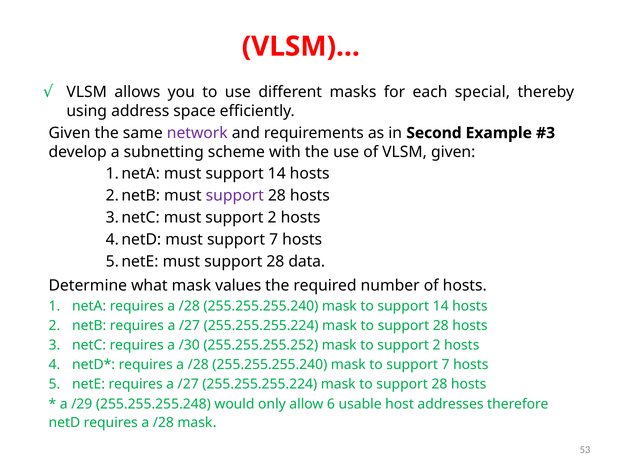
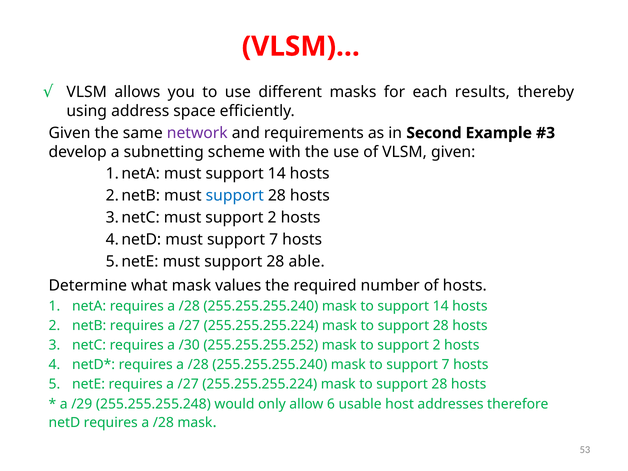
special: special -> results
support at (235, 196) colour: purple -> blue
data: data -> able
